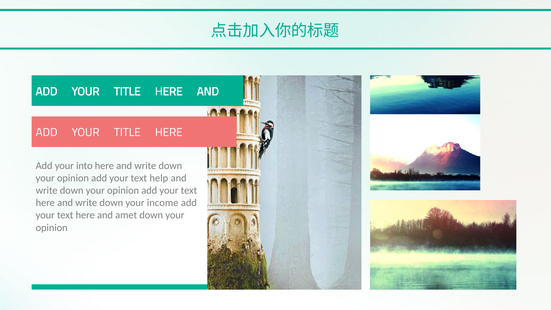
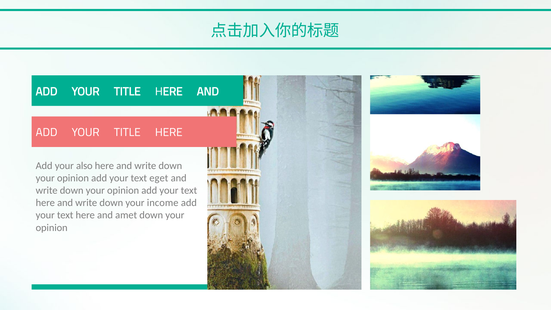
into: into -> also
help: help -> eget
